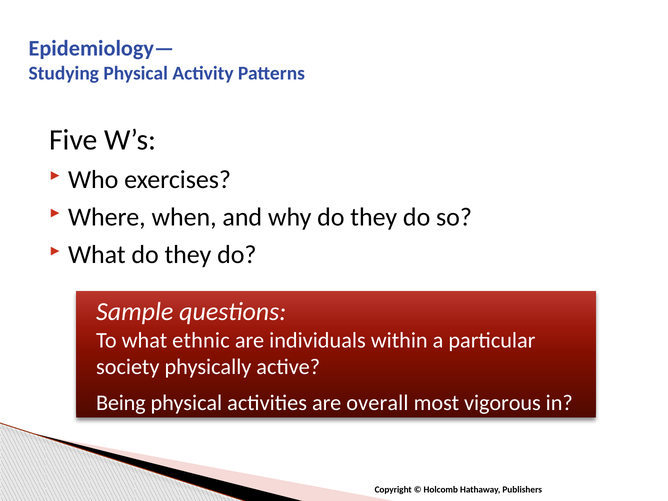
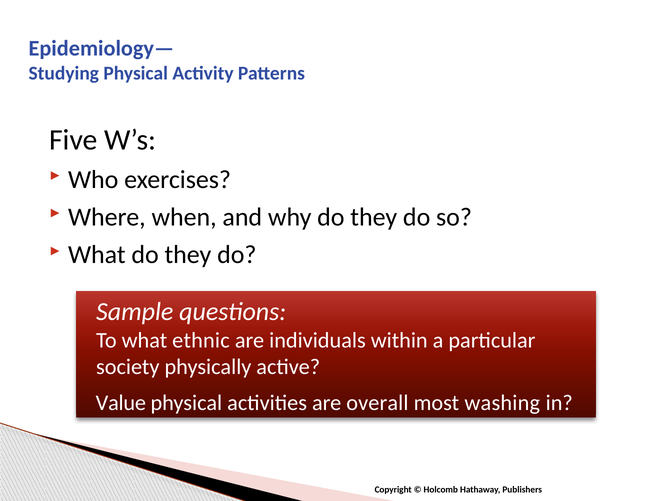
Being: Being -> Value
vigorous: vigorous -> washing
